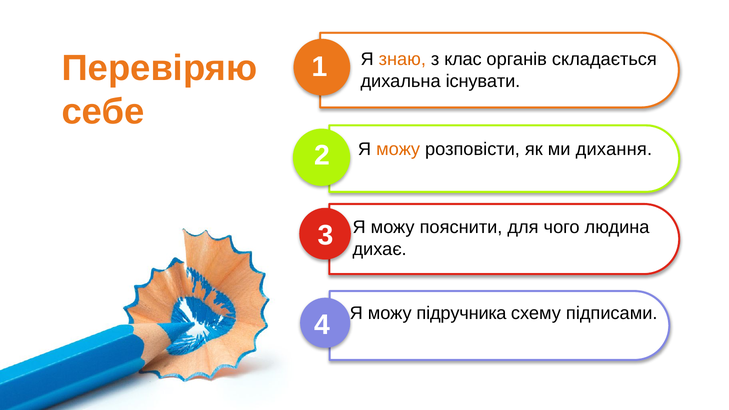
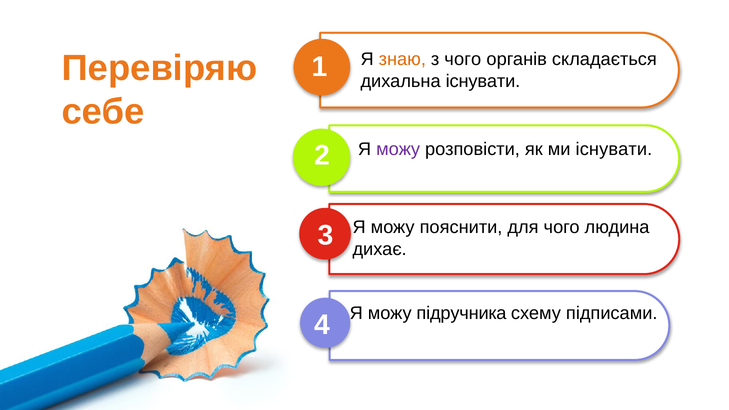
з клас: клас -> чого
можу at (398, 149) colour: orange -> purple
ми дихання: дихання -> існувати
